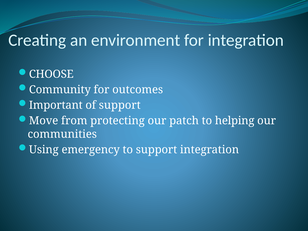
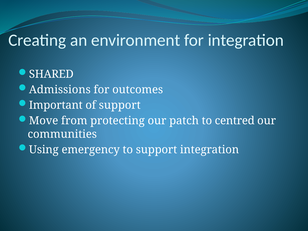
CHOOSE: CHOOSE -> SHARED
Community: Community -> Admissions
helping: helping -> centred
